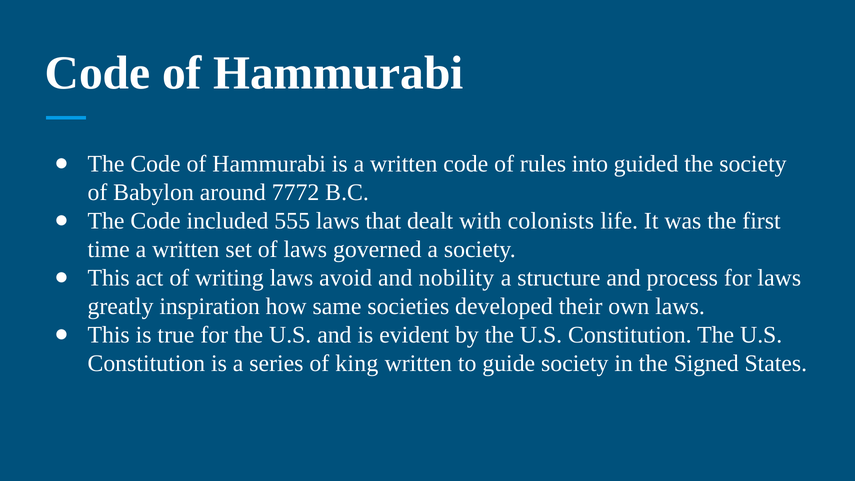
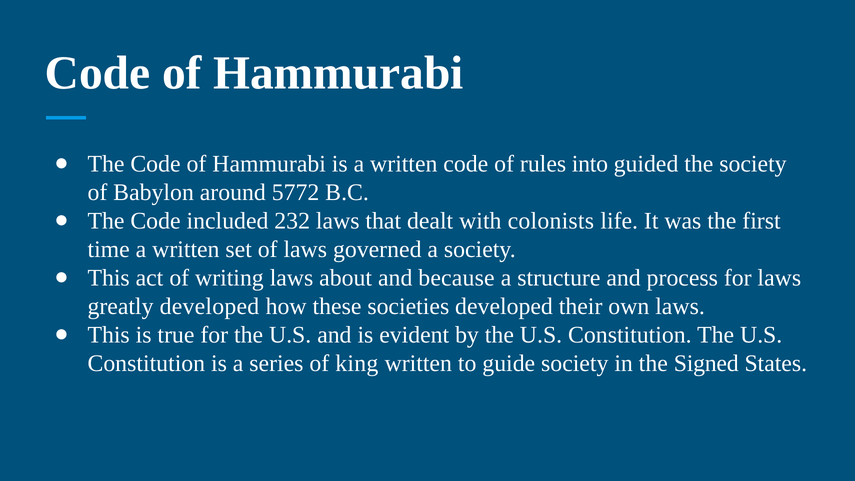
7772: 7772 -> 5772
555: 555 -> 232
avoid: avoid -> about
nobility: nobility -> because
greatly inspiration: inspiration -> developed
same: same -> these
